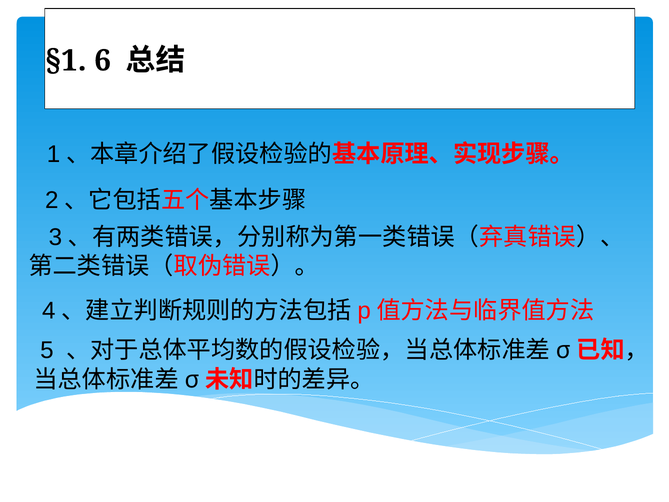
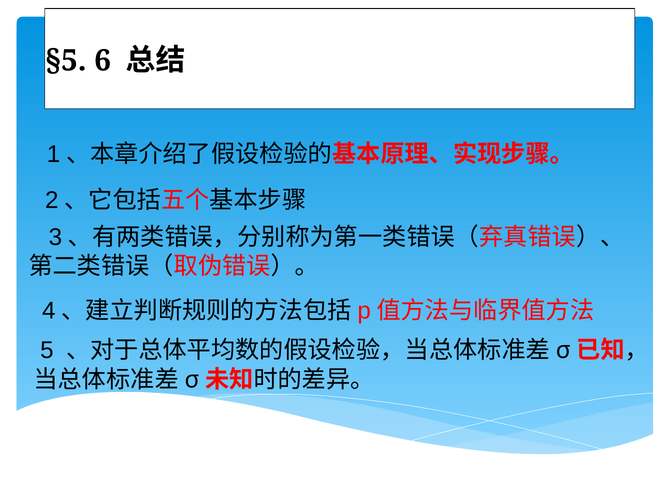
§1: §1 -> §5
